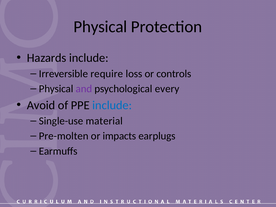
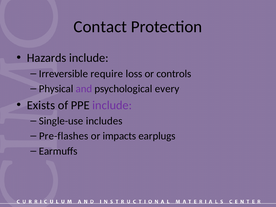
Physical at (100, 27): Physical -> Contact
Avoid: Avoid -> Exists
include at (112, 105) colour: blue -> purple
material: material -> includes
Pre-molten: Pre-molten -> Pre-flashes
